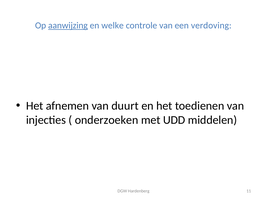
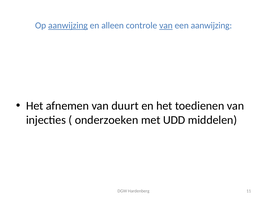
welke: welke -> alleen
van at (166, 26) underline: none -> present
een verdoving: verdoving -> aanwijzing
